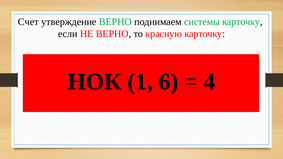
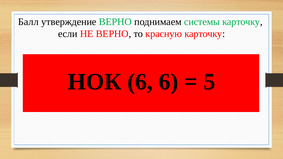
Счет: Счет -> Балл
НОК 1: 1 -> 6
4: 4 -> 5
